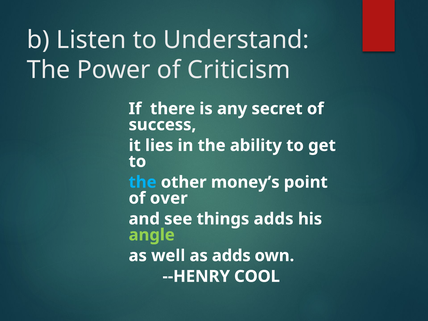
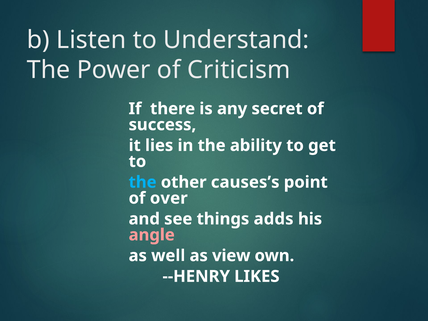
money’s: money’s -> causes’s
angle colour: light green -> pink
as adds: adds -> view
COOL: COOL -> LIKES
